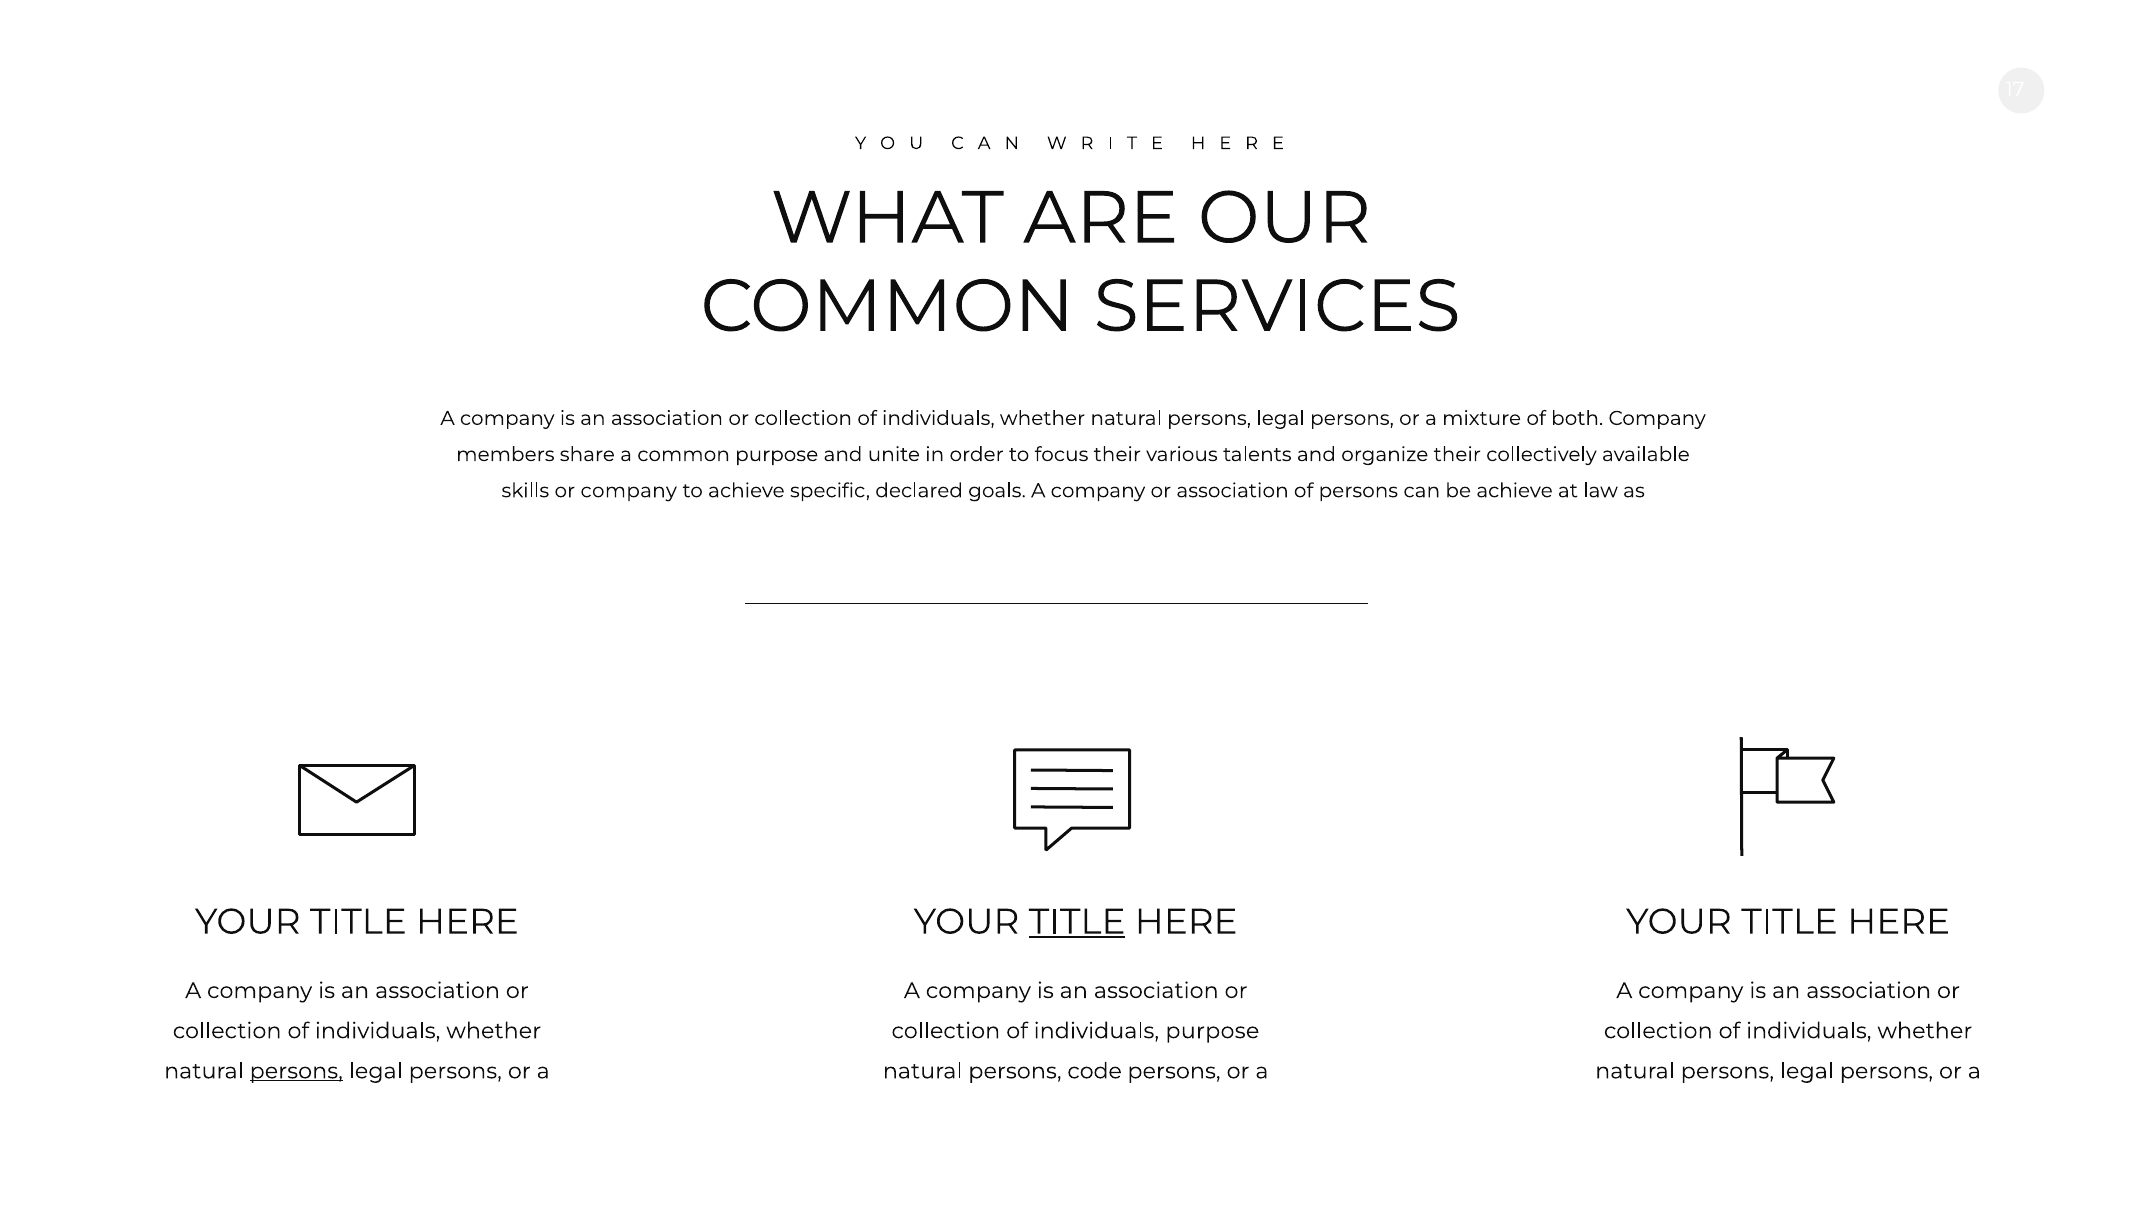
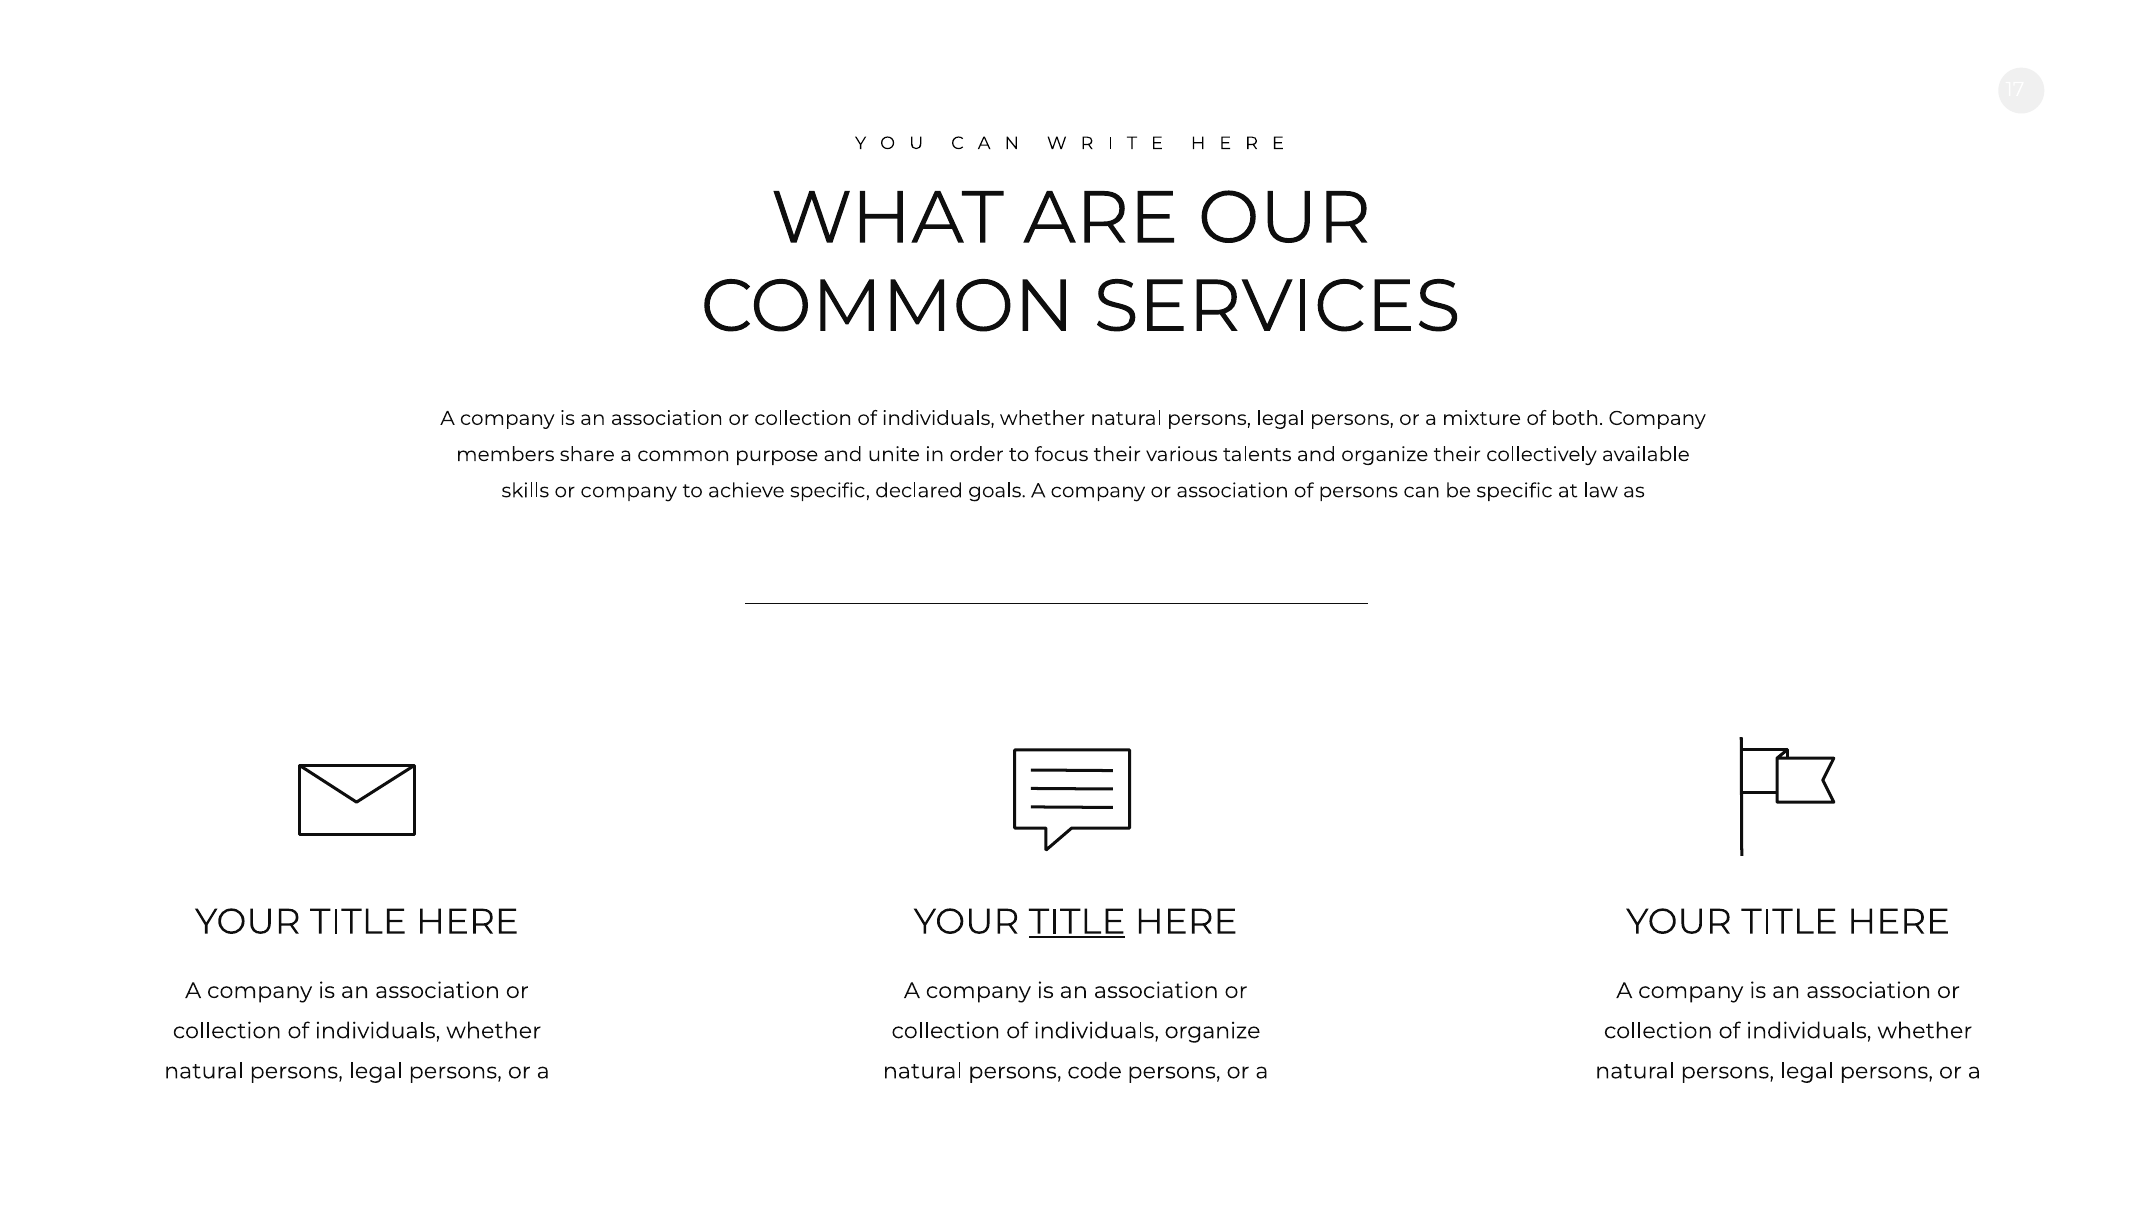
be achieve: achieve -> specific
individuals purpose: purpose -> organize
persons at (296, 1071) underline: present -> none
